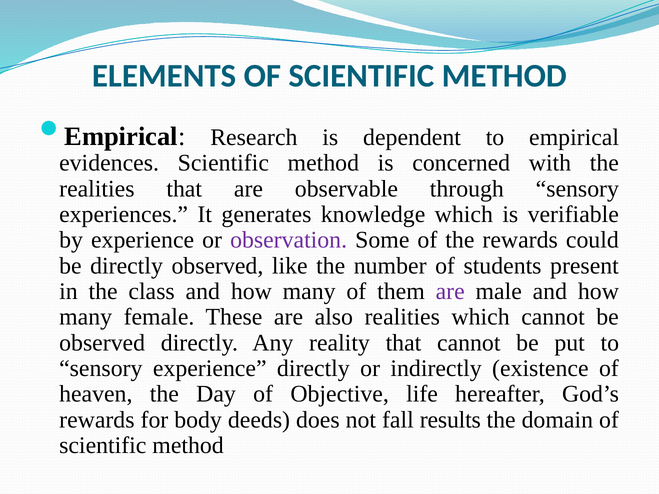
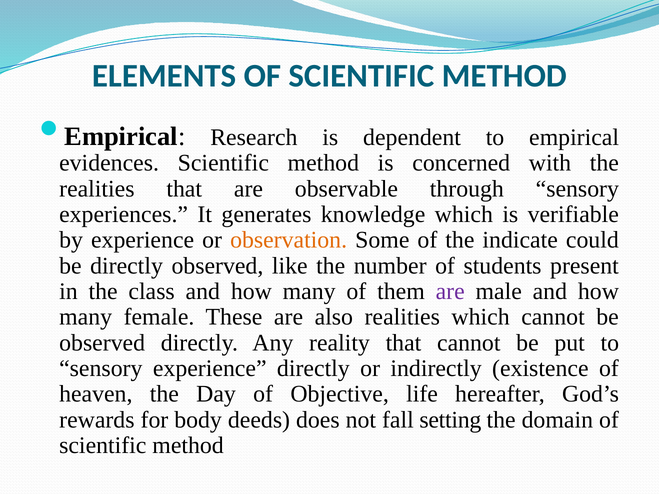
observation colour: purple -> orange
the rewards: rewards -> indicate
results: results -> setting
